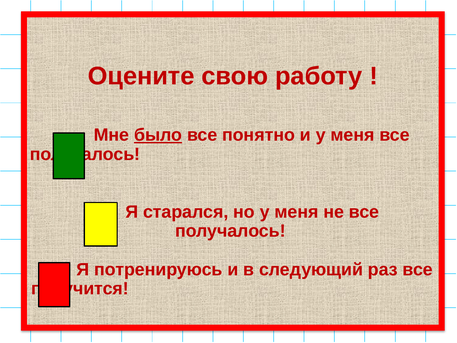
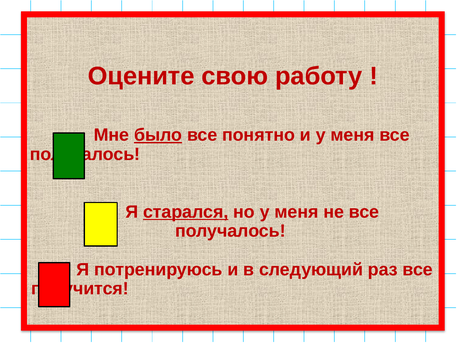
старался underline: none -> present
